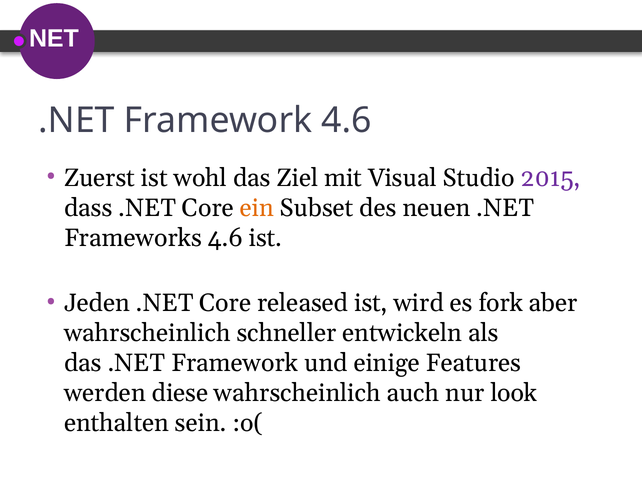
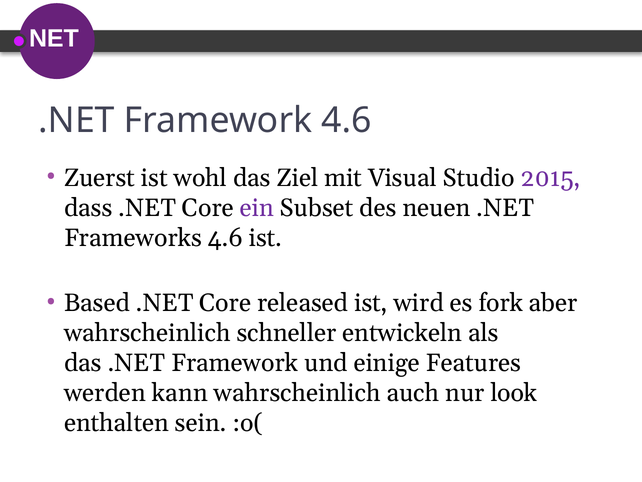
ein colour: orange -> purple
Jeden: Jeden -> Based
diese: diese -> kann
